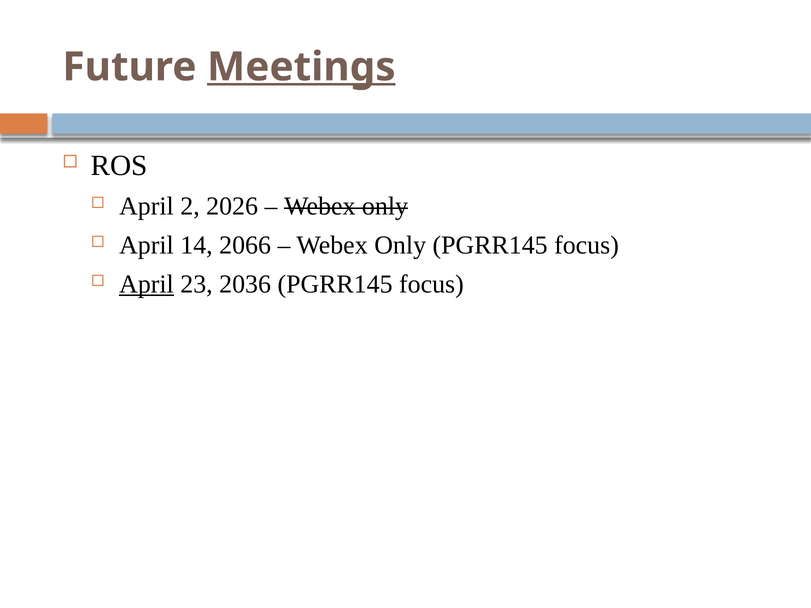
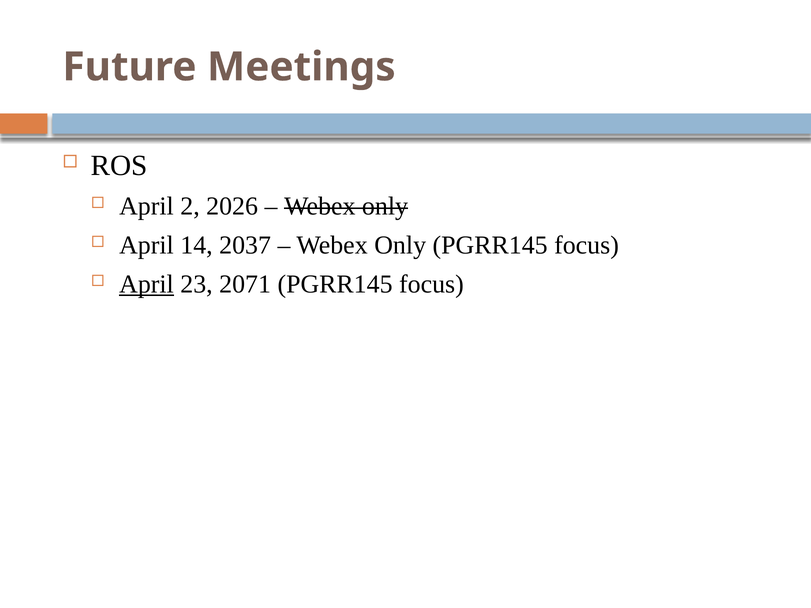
Meetings underline: present -> none
2066: 2066 -> 2037
2036: 2036 -> 2071
